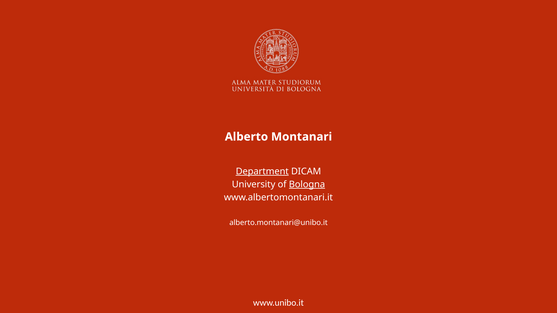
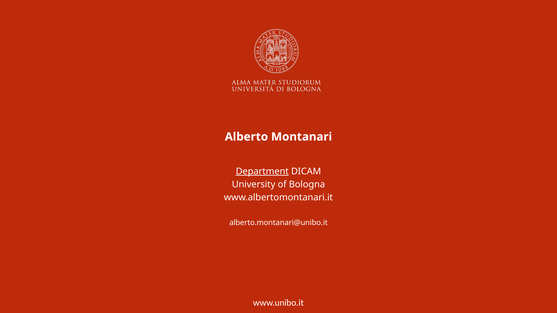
Bologna underline: present -> none
